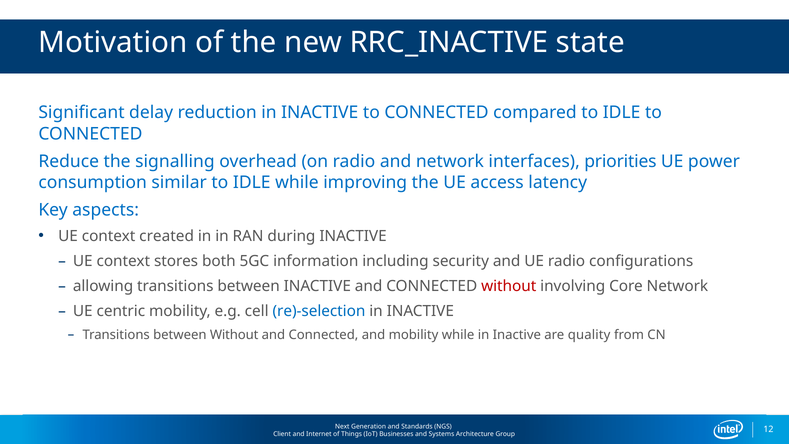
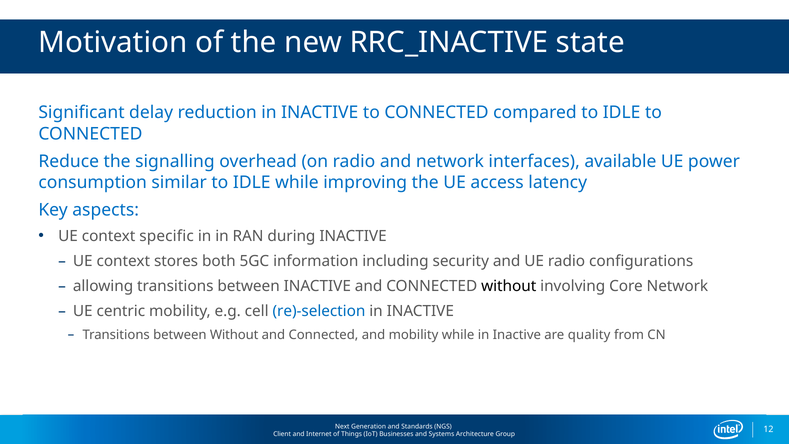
priorities: priorities -> available
created: created -> specific
without at (509, 286) colour: red -> black
